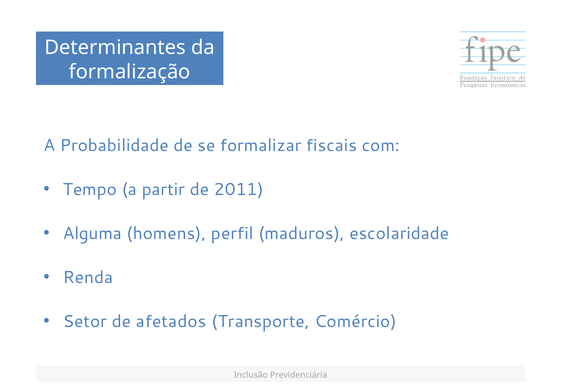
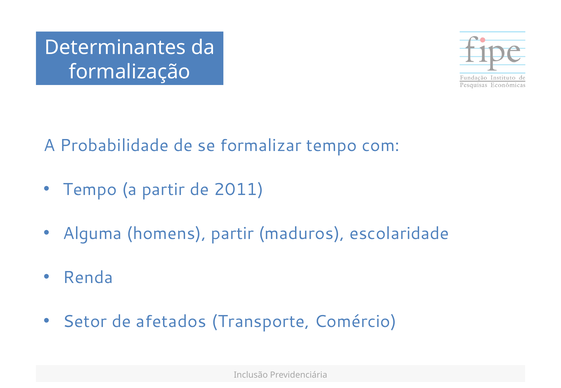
formalizar fiscais: fiscais -> tempo
homens perfil: perfil -> partir
